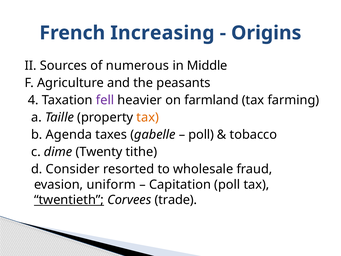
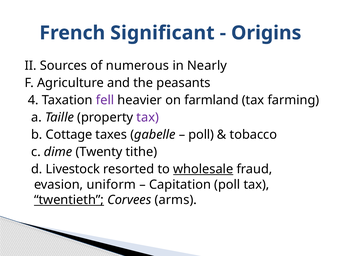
Increasing: Increasing -> Significant
Middle: Middle -> Nearly
tax at (148, 117) colour: orange -> purple
Agenda: Agenda -> Cottage
Consider: Consider -> Livestock
wholesale underline: none -> present
trade: trade -> arms
